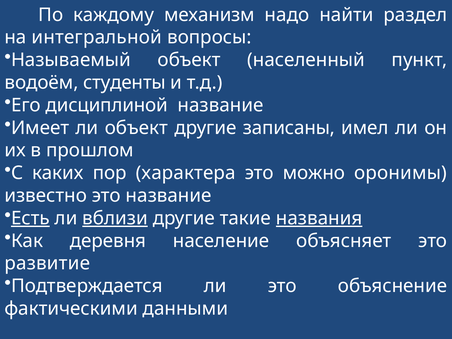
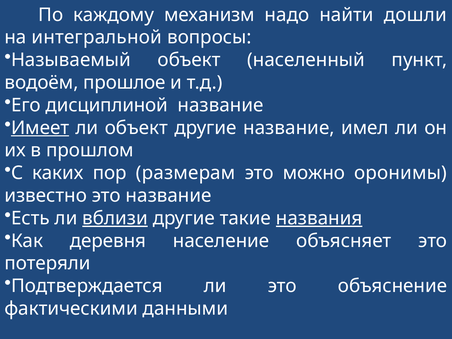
раздел: раздел -> дошли
студенты: студенты -> прошлое
Имеет underline: none -> present
другие записаны: записаны -> название
характера: характера -> размерам
Есть underline: present -> none
развитие: развитие -> потеряли
